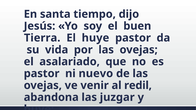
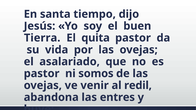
El huye: huye -> quita
nuevo: nuevo -> somos
juzgar: juzgar -> entres
